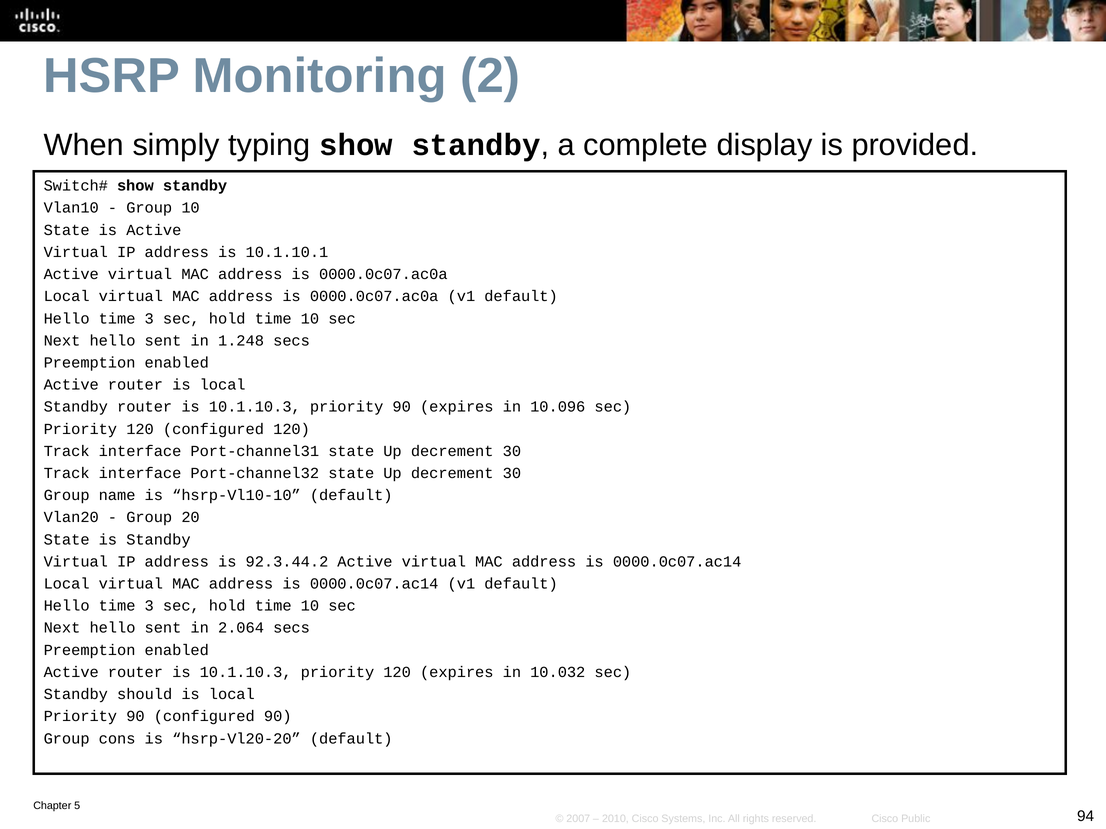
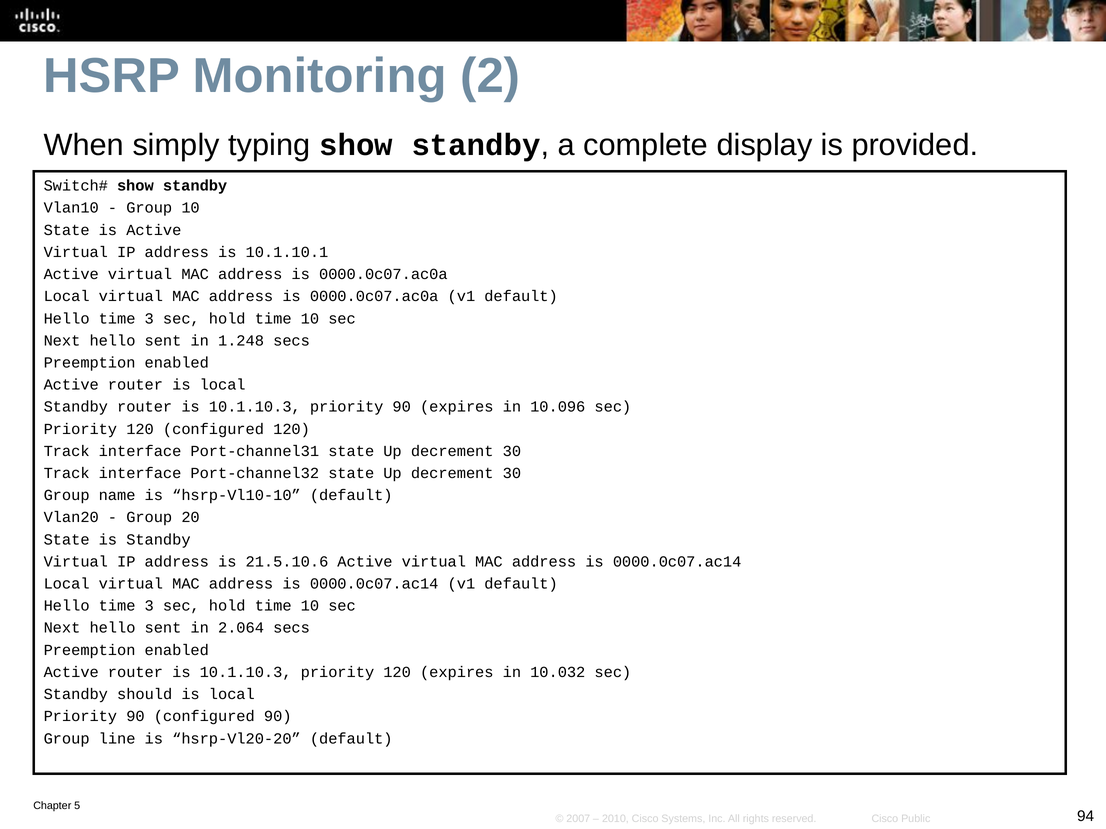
92.3.44.2: 92.3.44.2 -> 21.5.10.6
cons: cons -> line
